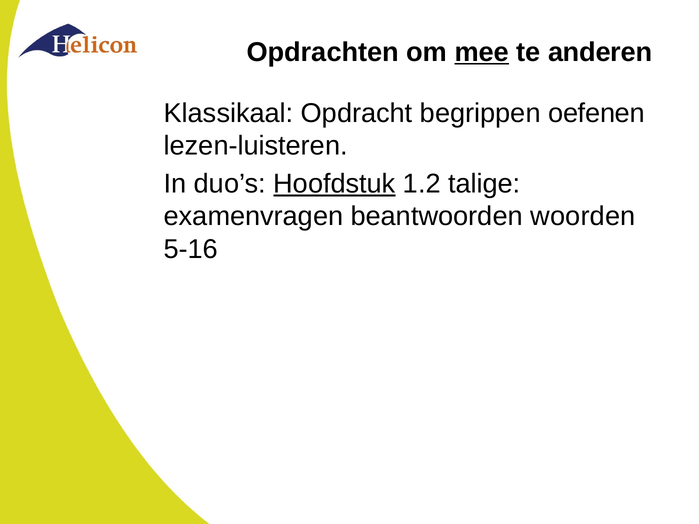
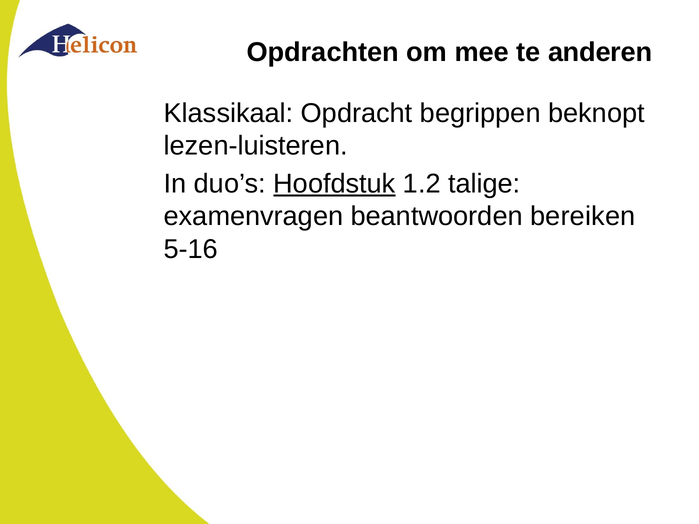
mee underline: present -> none
oefenen: oefenen -> beknopt
woorden: woorden -> bereiken
